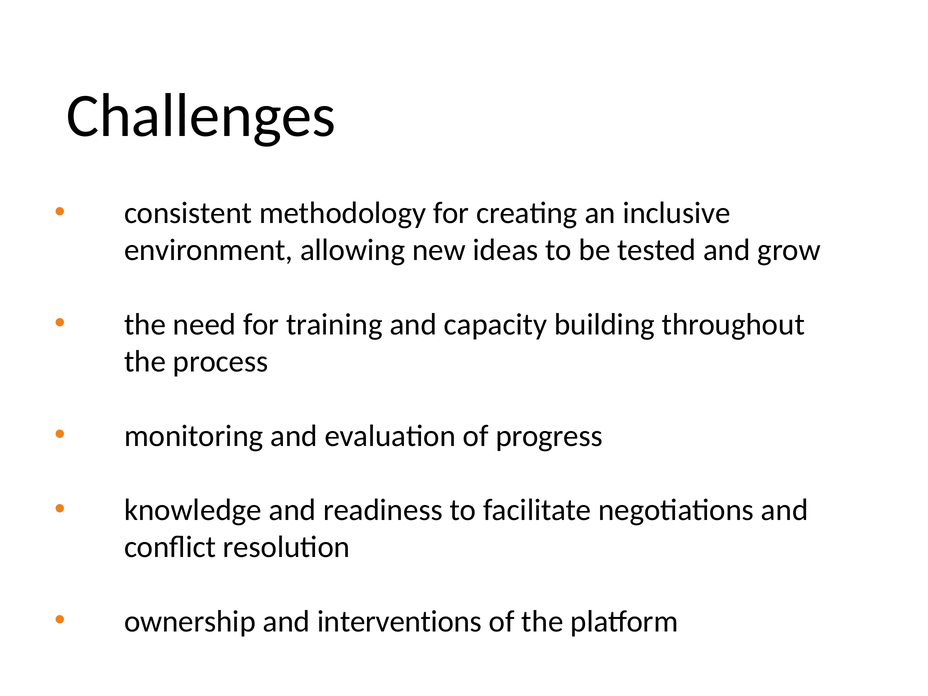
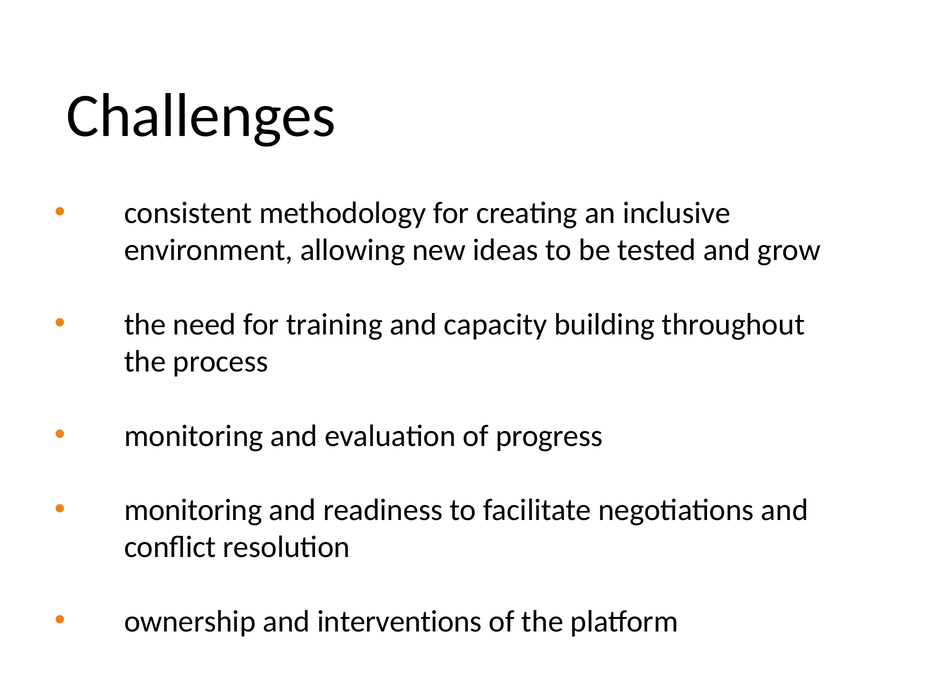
knowledge at (193, 510): knowledge -> monitoring
